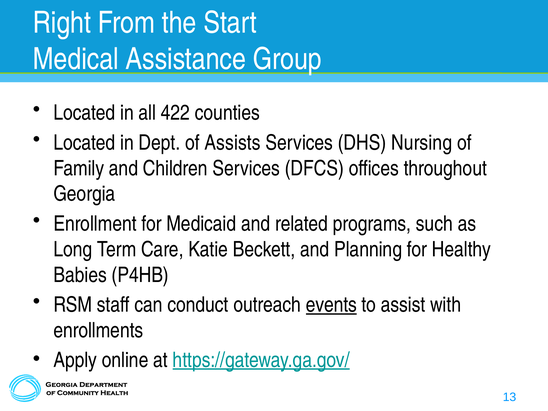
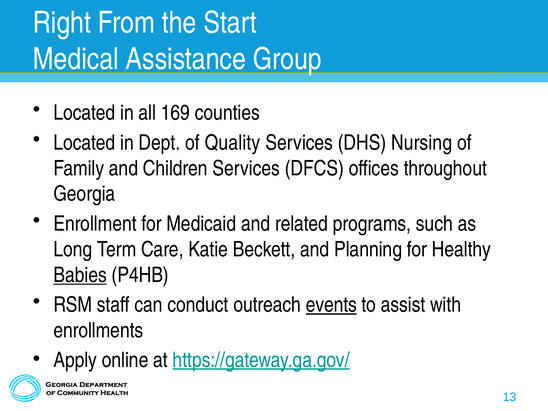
422: 422 -> 169
Assists: Assists -> Quality
Babies underline: none -> present
